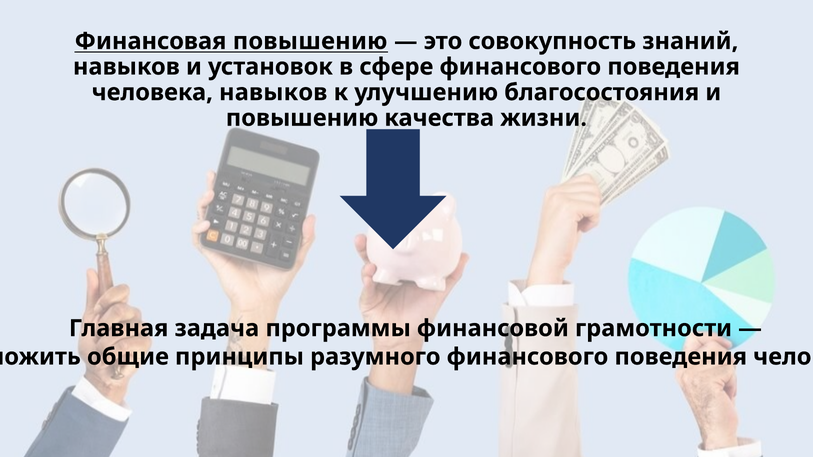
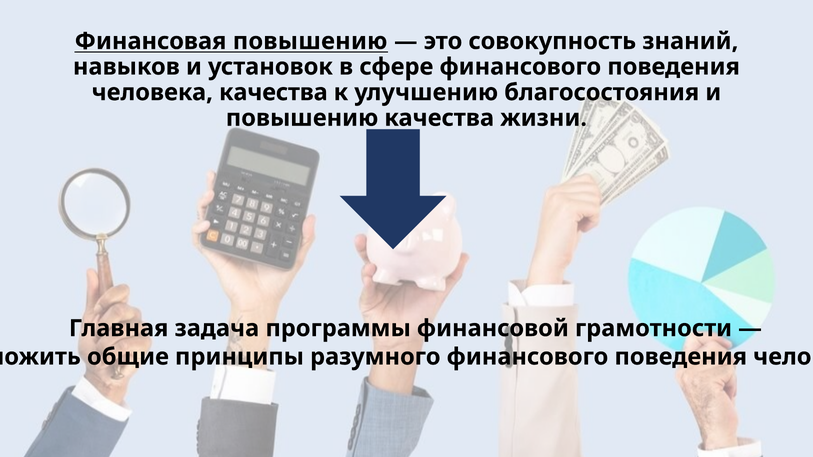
человека навыков: навыков -> качества
